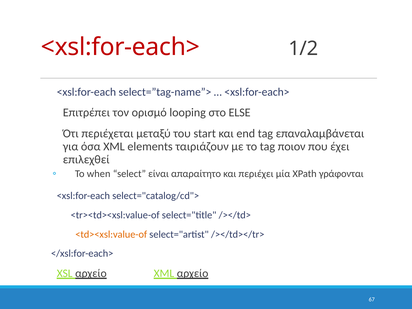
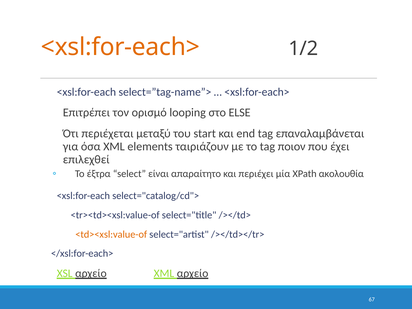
<xsl:for-each> at (120, 47) colour: red -> orange
when: when -> έξτρα
γράφονται: γράφονται -> ακολουθία
